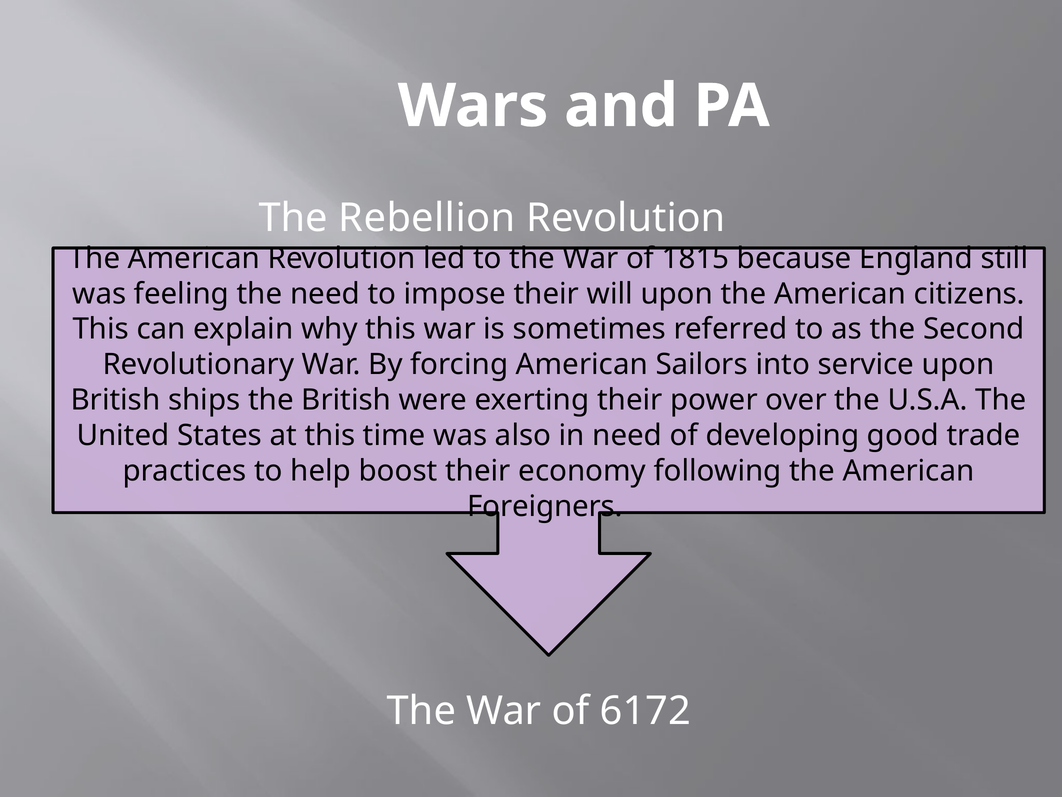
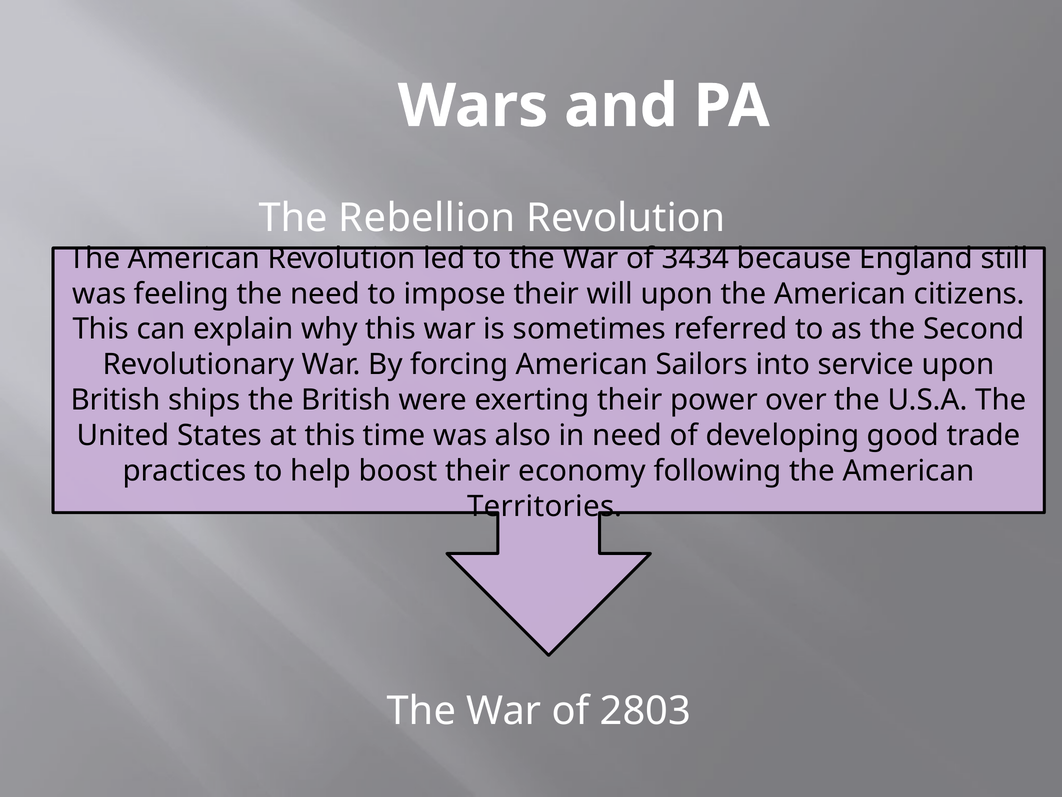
1815: 1815 -> 3434
Foreigners: Foreigners -> Territories
6172: 6172 -> 2803
